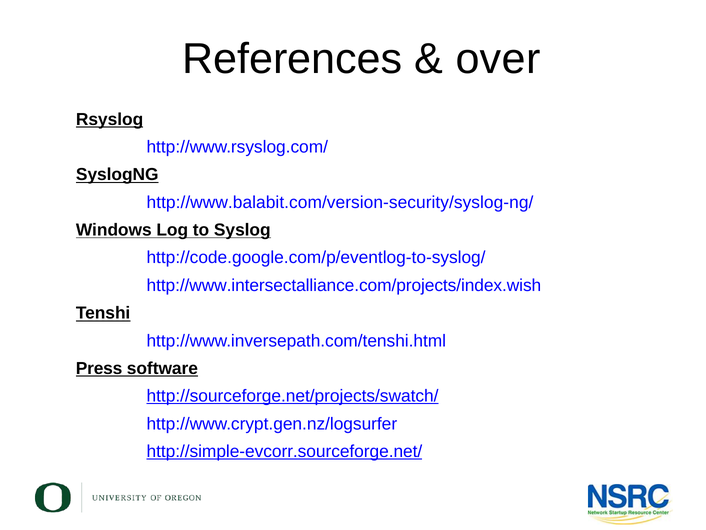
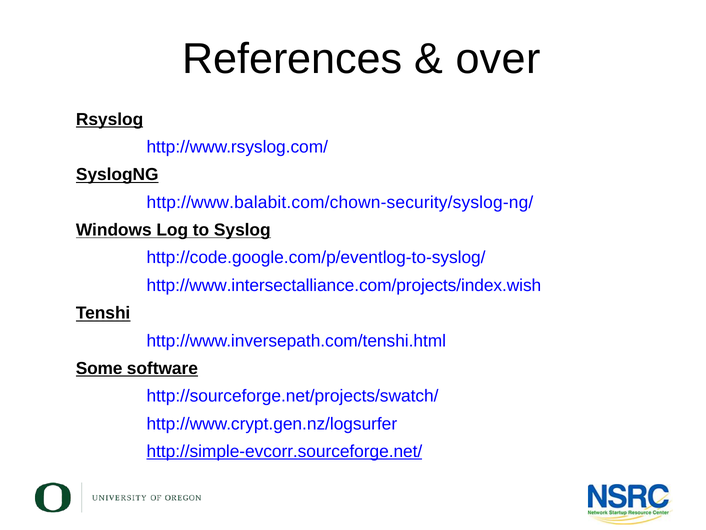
http://www.balabit.com/version-security/syslog-ng/: http://www.balabit.com/version-security/syslog-ng/ -> http://www.balabit.com/chown-security/syslog-ng/
Press: Press -> Some
http://sourceforge.net/projects/swatch/ underline: present -> none
